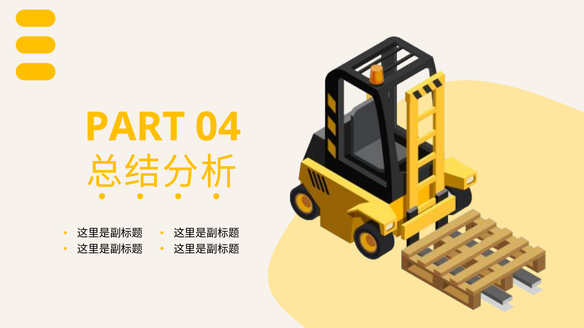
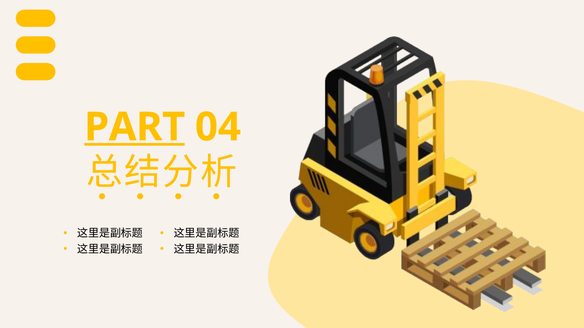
PART underline: none -> present
